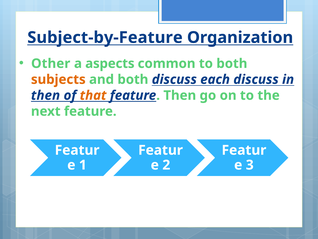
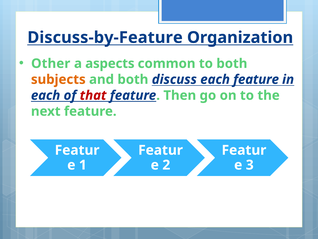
Subject-by-Feature: Subject-by-Feature -> Discuss-by-Feature
each discuss: discuss -> feature
then at (46, 95): then -> each
that colour: orange -> red
